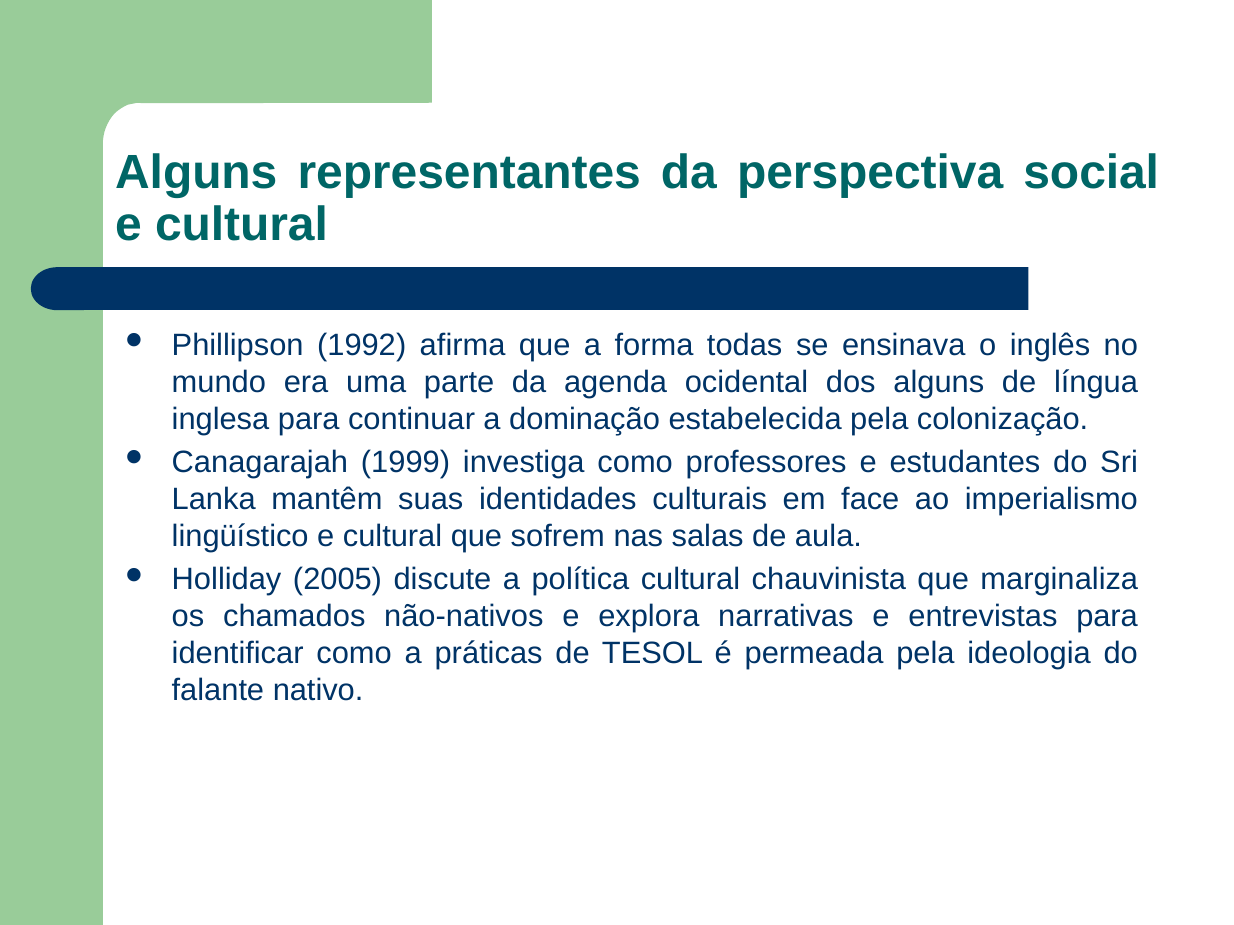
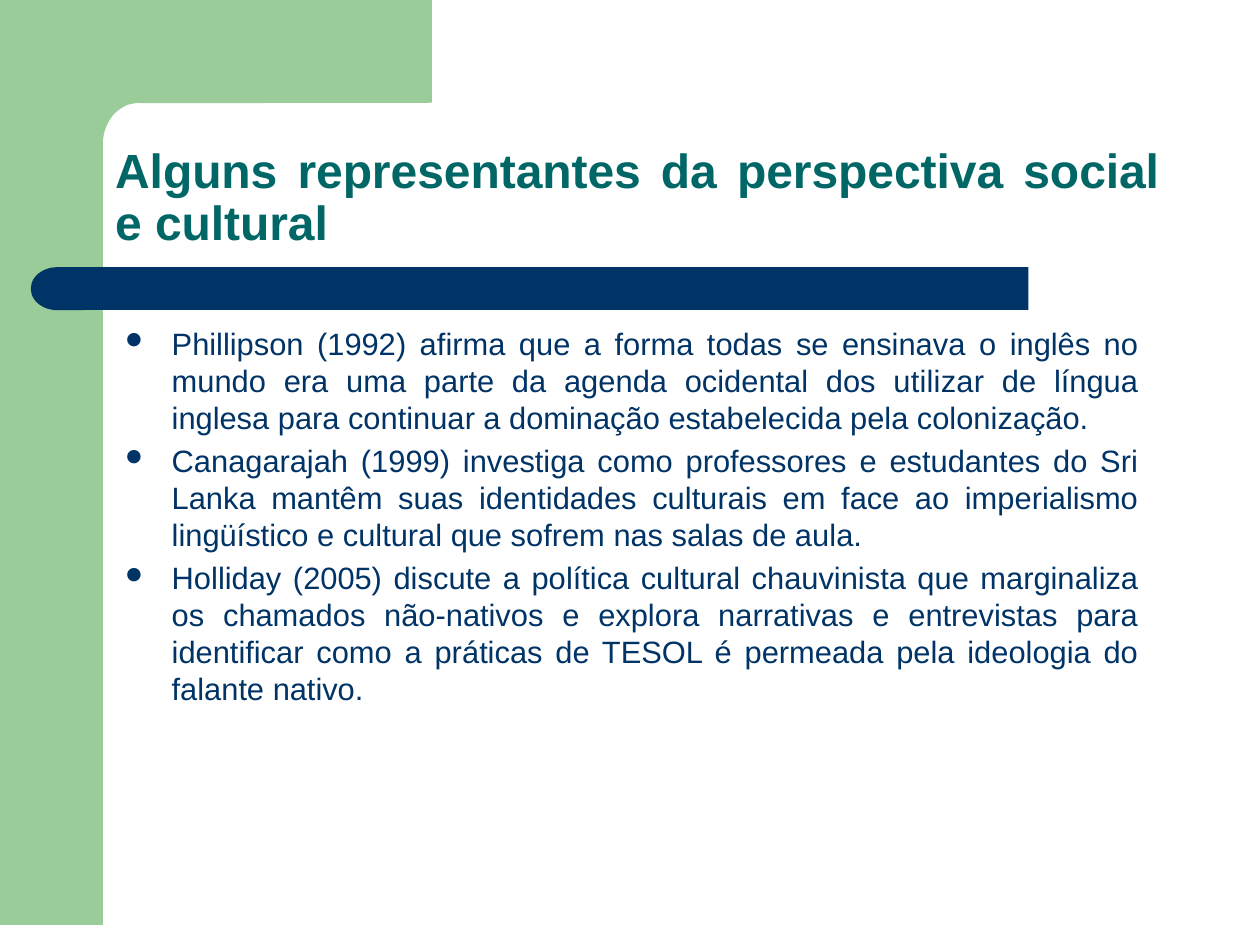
dos alguns: alguns -> utilizar
